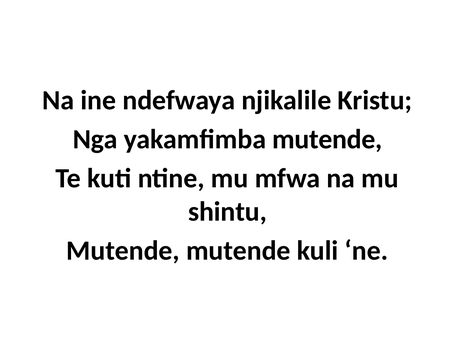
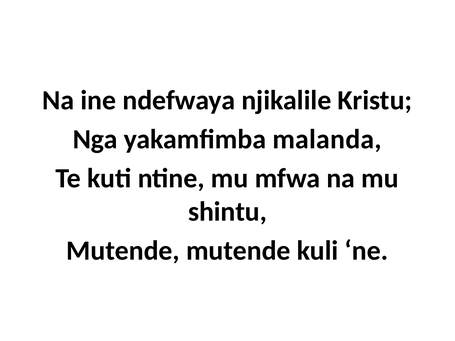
yakamfimba mutende: mutende -> malanda
